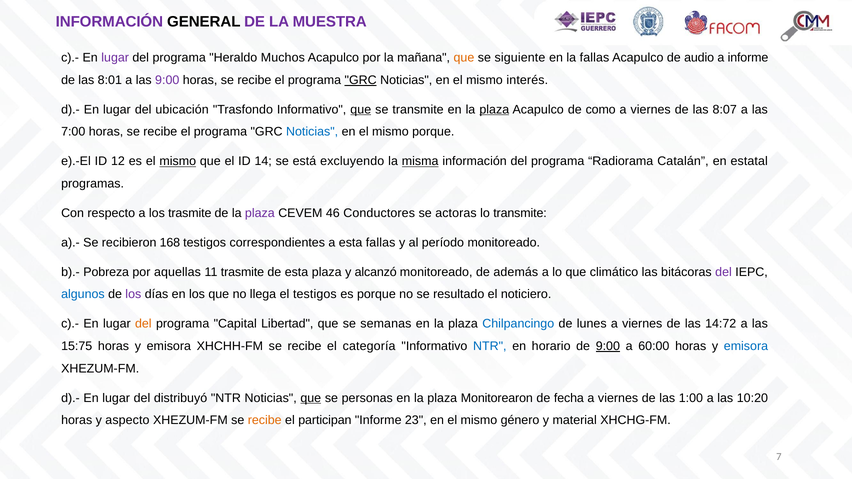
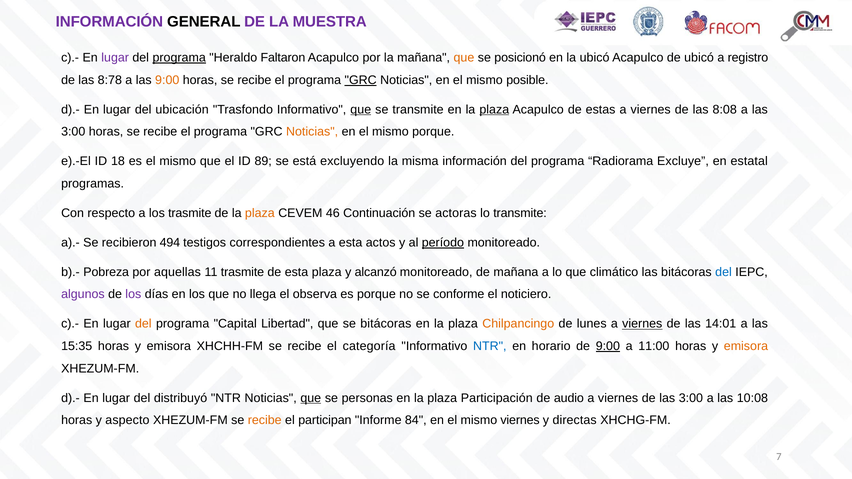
programa at (179, 58) underline: none -> present
Muchos: Muchos -> Faltaron
siguiente: siguiente -> posicionó
la fallas: fallas -> ubicó
de audio: audio -> ubicó
a informe: informe -> registro
8:01: 8:01 -> 8:78
9:00 at (167, 80) colour: purple -> orange
interés: interés -> posible
como: como -> estas
8:07: 8:07 -> 8:08
7:00 at (73, 132): 7:00 -> 3:00
Noticias at (312, 132) colour: blue -> orange
12: 12 -> 18
mismo at (178, 161) underline: present -> none
14: 14 -> 89
misma underline: present -> none
Catalán: Catalán -> Excluye
plaza at (260, 213) colour: purple -> orange
Conductores: Conductores -> Continuación
168: 168 -> 494
esta fallas: fallas -> actos
período underline: none -> present
de además: además -> mañana
del at (724, 272) colour: purple -> blue
algunos colour: blue -> purple
el testigos: testigos -> observa
resultado: resultado -> conforme
se semanas: semanas -> bitácoras
Chilpancingo colour: blue -> orange
viernes at (642, 324) underline: none -> present
14:72: 14:72 -> 14:01
15:75: 15:75 -> 15:35
60:00: 60:00 -> 11:00
emisora at (746, 346) colour: blue -> orange
Monitorearon: Monitorearon -> Participación
fecha: fecha -> audio
de las 1:00: 1:00 -> 3:00
10:20: 10:20 -> 10:08
23: 23 -> 84
mismo género: género -> viernes
material: material -> directas
